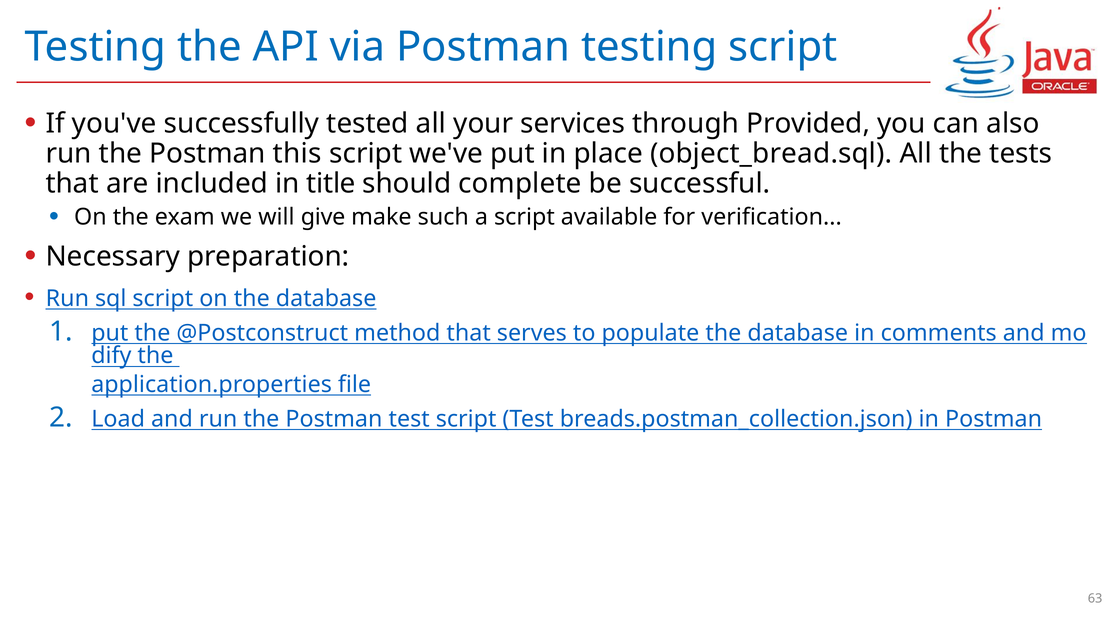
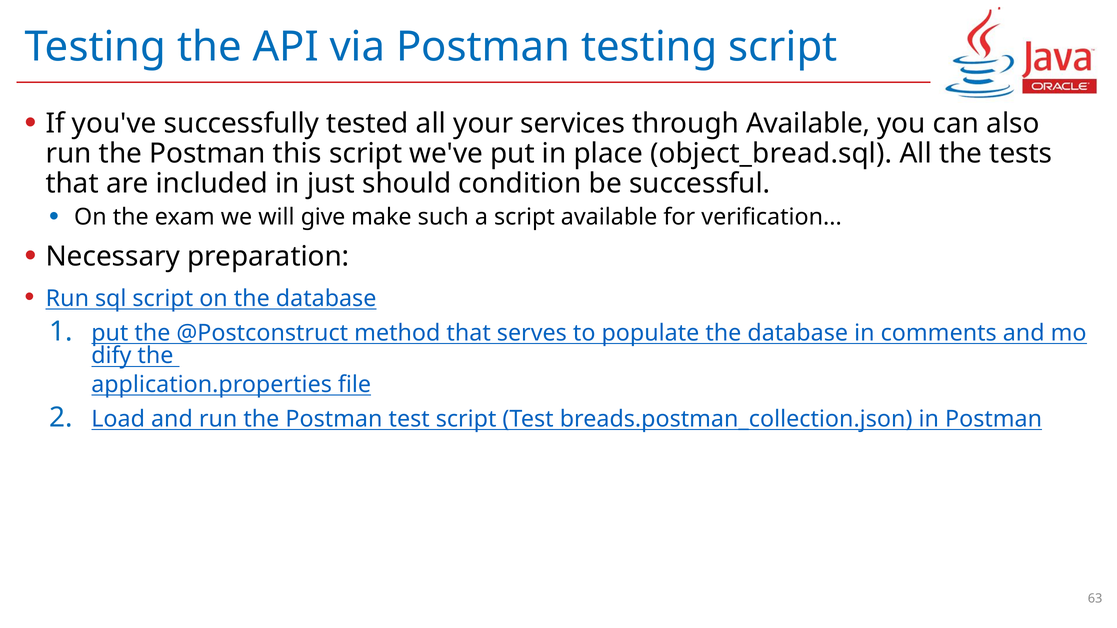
through Provided: Provided -> Available
title: title -> just
complete: complete -> condition
